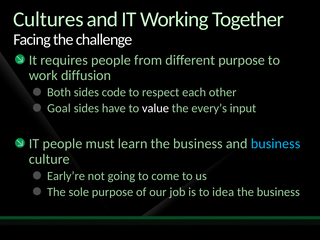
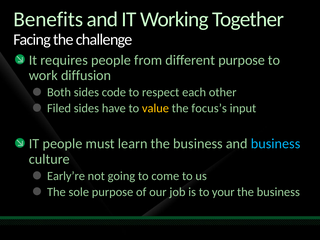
Cultures: Cultures -> Benefits
Goal: Goal -> Filed
value colour: white -> yellow
every’s: every’s -> focus’s
idea: idea -> your
